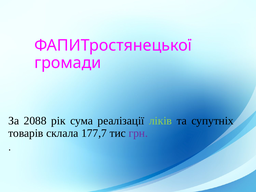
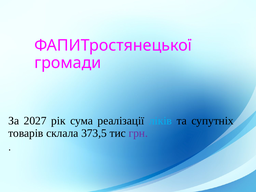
2088: 2088 -> 2027
ліків colour: light green -> light blue
177,7: 177,7 -> 373,5
